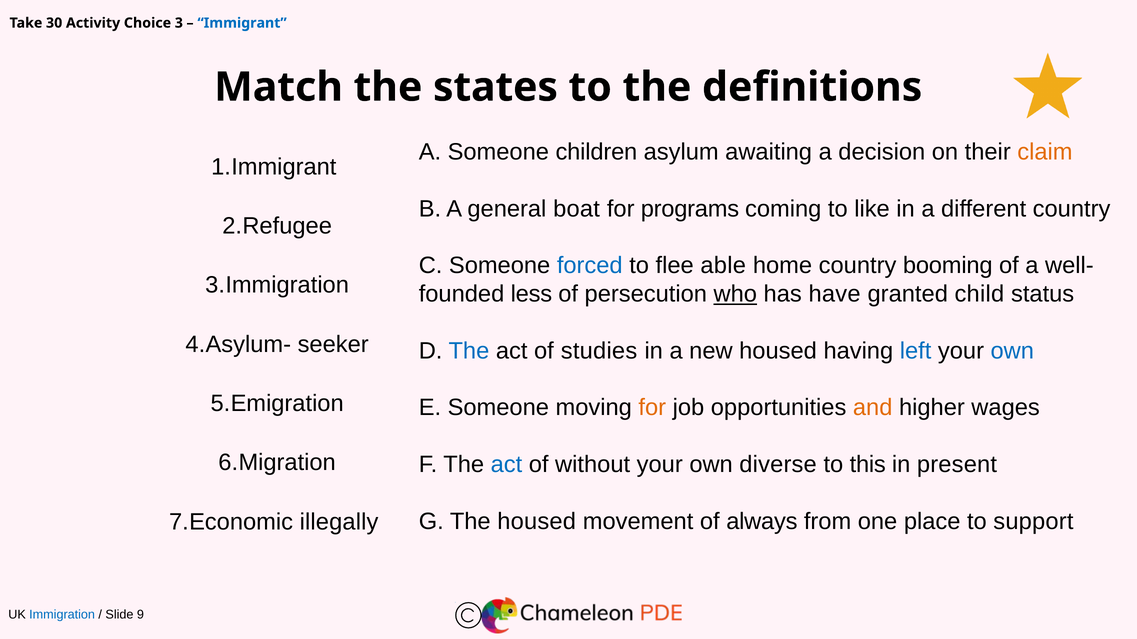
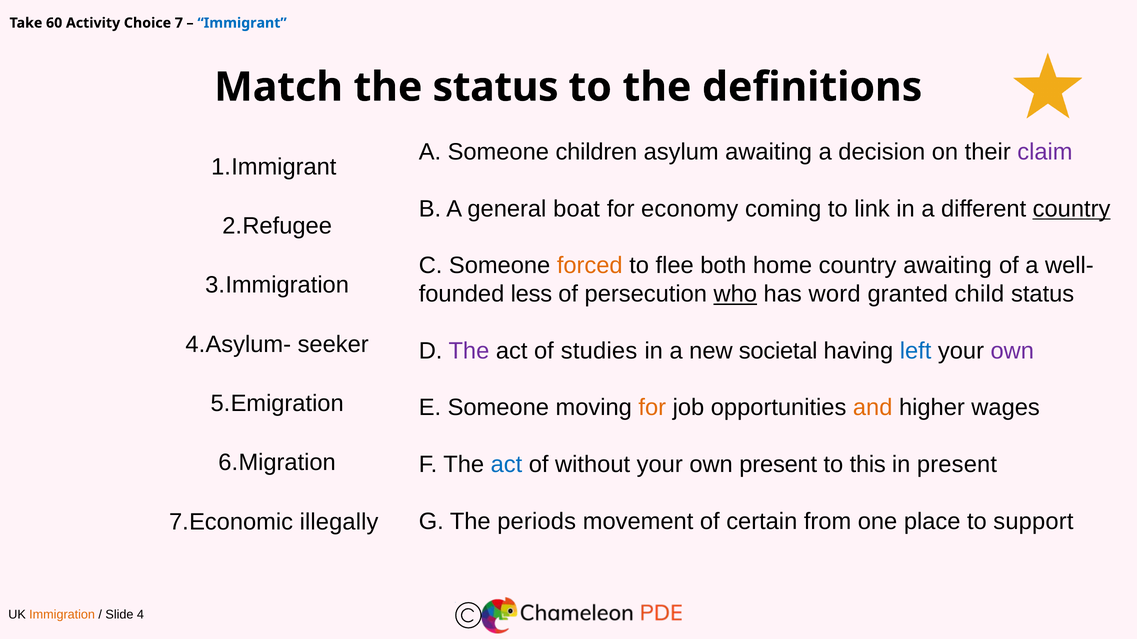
30: 30 -> 60
3: 3 -> 7
the states: states -> status
claim colour: orange -> purple
programs: programs -> economy
like: like -> link
country at (1072, 209) underline: none -> present
forced colour: blue -> orange
able: able -> both
country booming: booming -> awaiting
have: have -> word
The at (469, 351) colour: blue -> purple
new housed: housed -> societal
own at (1012, 351) colour: blue -> purple
own diverse: diverse -> present
The housed: housed -> periods
always: always -> certain
Immigration colour: blue -> orange
9: 9 -> 4
